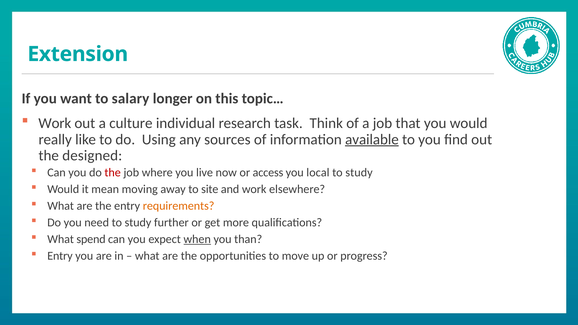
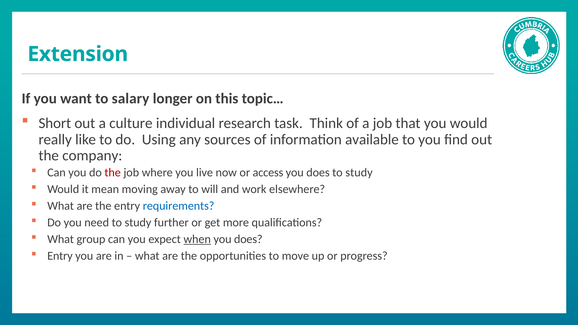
Work at (55, 123): Work -> Short
available underline: present -> none
designed: designed -> company
local at (318, 173): local -> does
site: site -> will
requirements colour: orange -> blue
spend: spend -> group
than at (248, 239): than -> does
